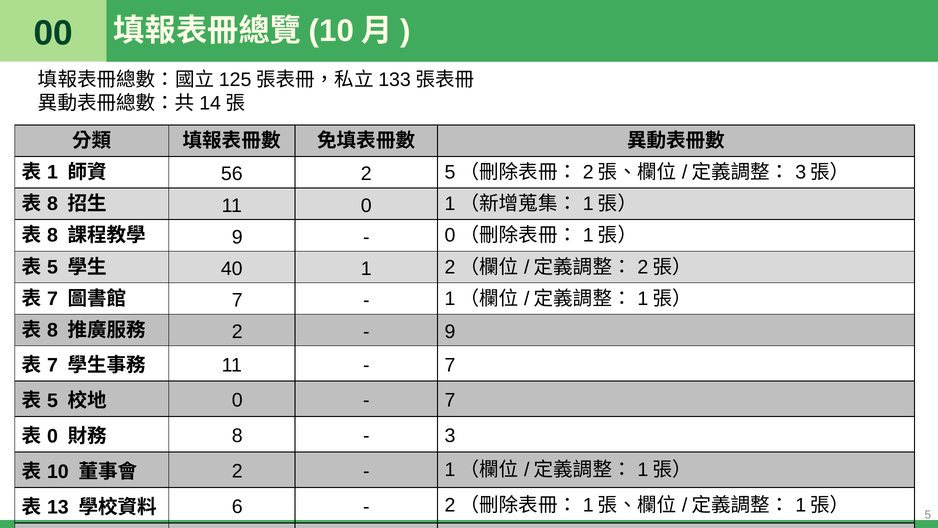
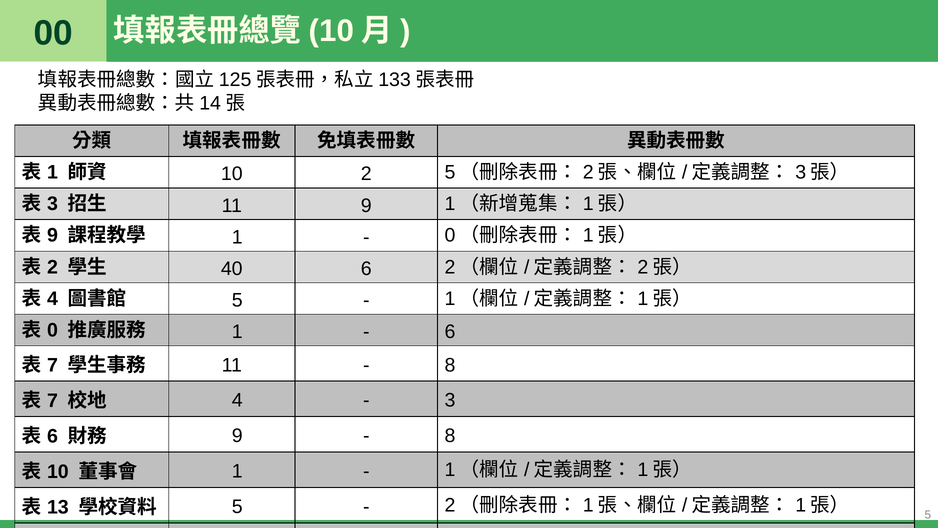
56 at (232, 174): 56 -> 10
8 at (52, 204): 8 -> 3
11 0: 0 -> 9
8 at (52, 235): 8 -> 9
9 at (237, 237): 9 -> 1
5 at (52, 267): 5 -> 2
40 1: 1 -> 6
7 at (52, 298): 7 -> 4
7 at (237, 300): 7 -> 5
8 at (52, 330): 8 -> 0
2 at (237, 331): 2 -> 1
9 at (450, 331): 9 -> 6
7 at (450, 365): 7 -> 8
5 at (52, 401): 5 -> 7
0 at (237, 400): 0 -> 4
7 at (450, 400): 7 -> 3
0 at (52, 436): 0 -> 6
8 at (237, 436): 8 -> 9
3 at (450, 436): 3 -> 8
2 at (237, 471): 2 -> 1
6 at (237, 507): 6 -> 5
